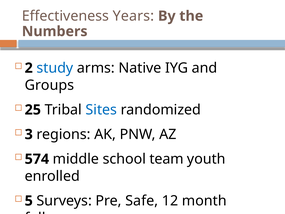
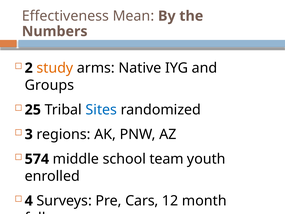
Years: Years -> Mean
study colour: blue -> orange
5: 5 -> 4
Safe: Safe -> Cars
